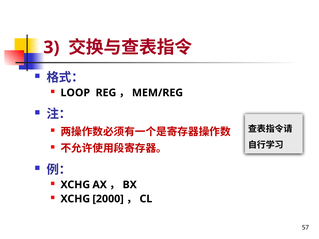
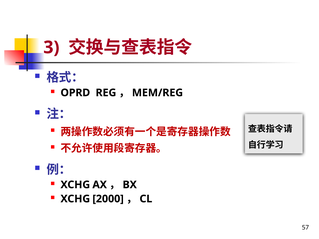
LOOP: LOOP -> OPRD
